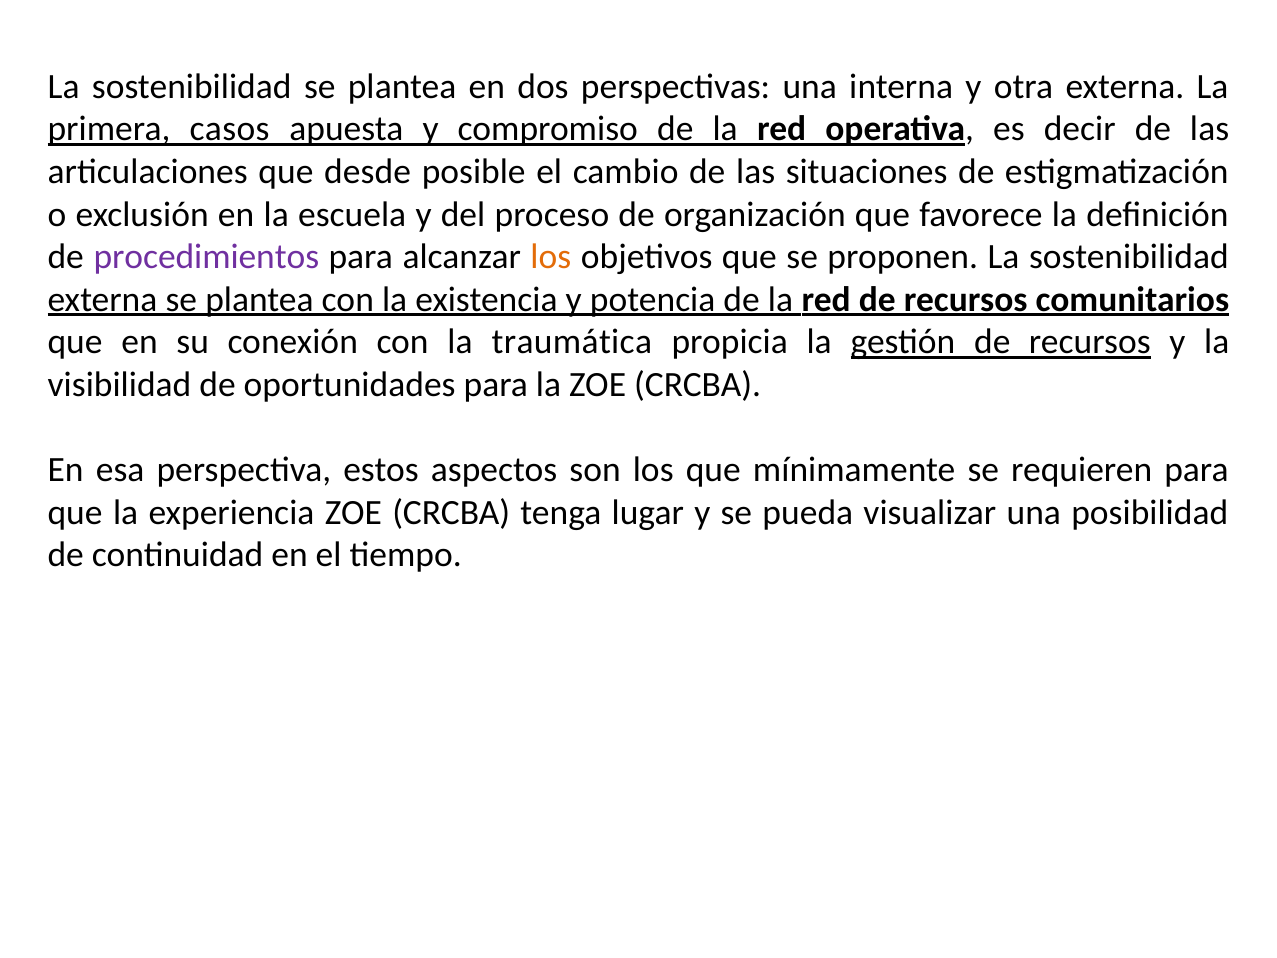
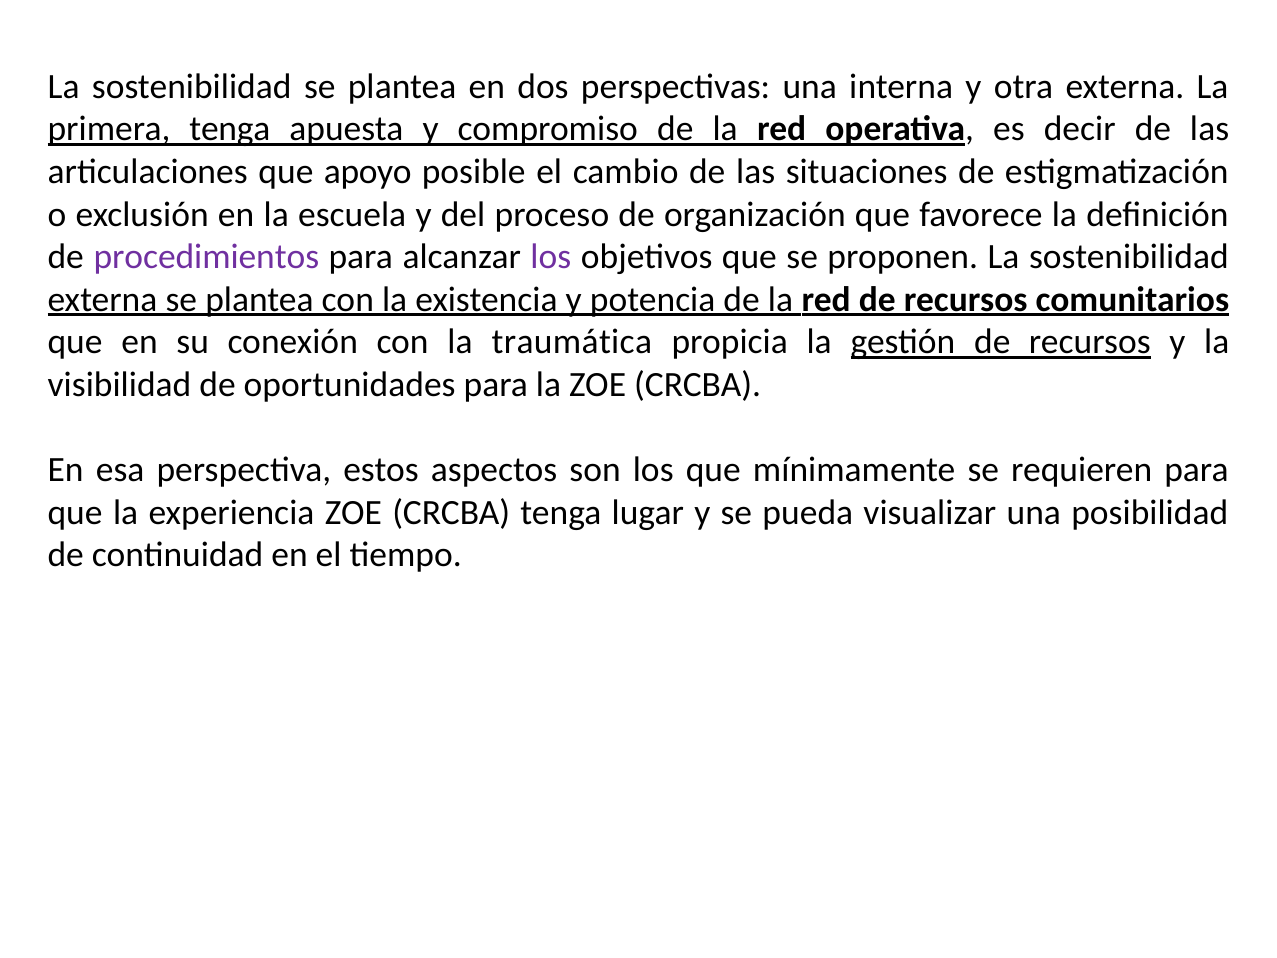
primera casos: casos -> tenga
desde: desde -> apoyo
los at (551, 257) colour: orange -> purple
